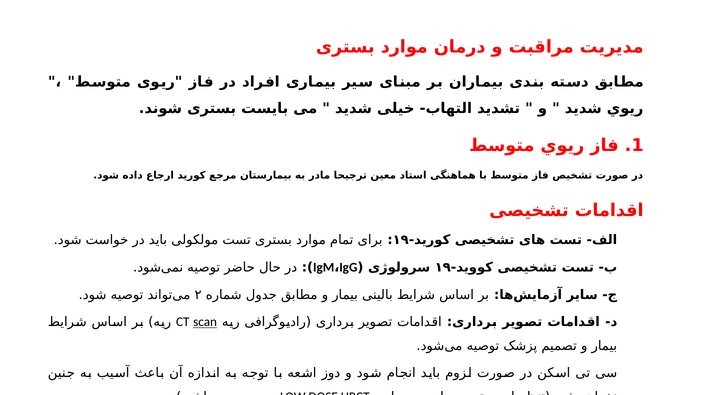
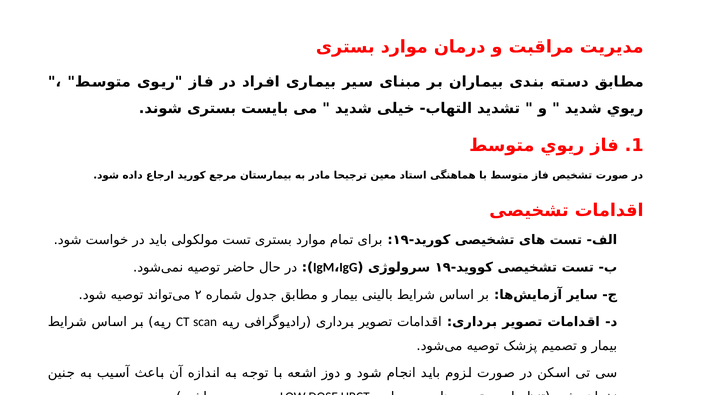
scan underline: present -> none
